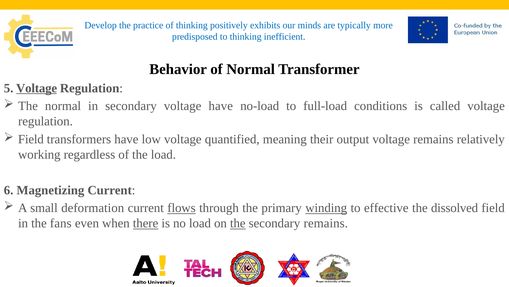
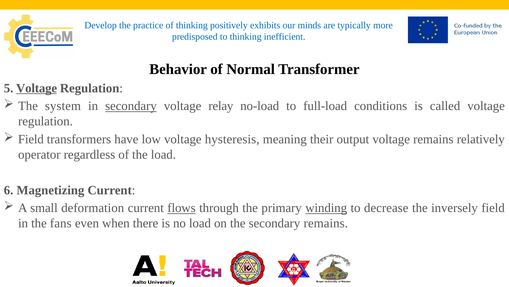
The normal: normal -> system
secondary at (131, 106) underline: none -> present
voltage have: have -> relay
quantified: quantified -> hysteresis
working: working -> operator
effective: effective -> decrease
dissolved: dissolved -> inversely
there underline: present -> none
the at (238, 223) underline: present -> none
